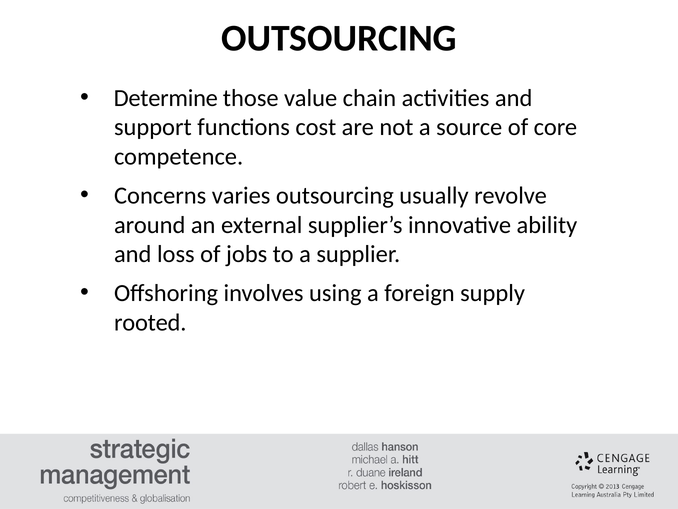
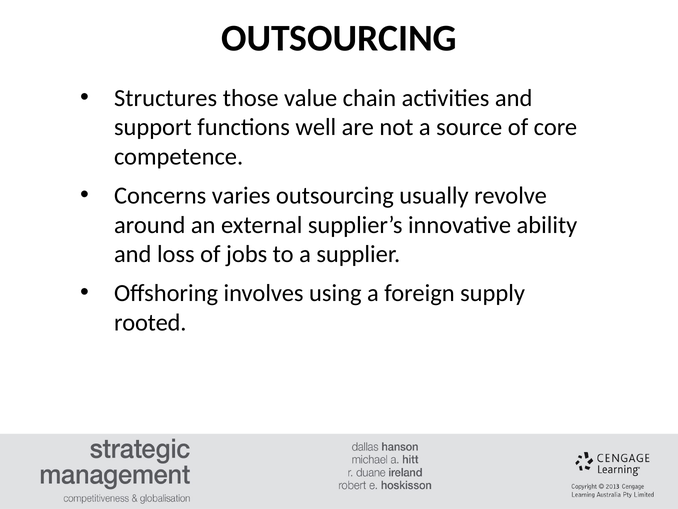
Determine: Determine -> Structures
cost: cost -> well
